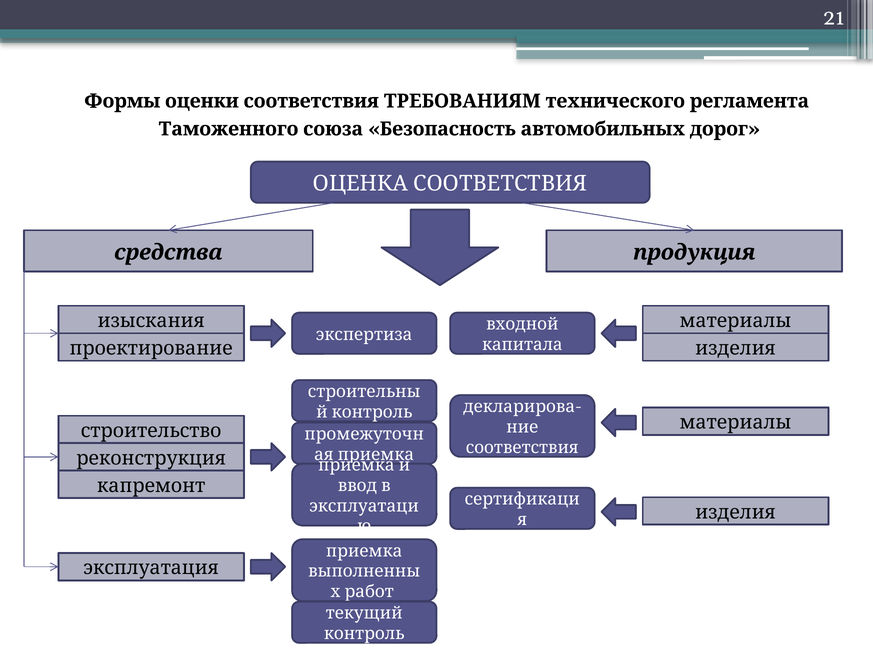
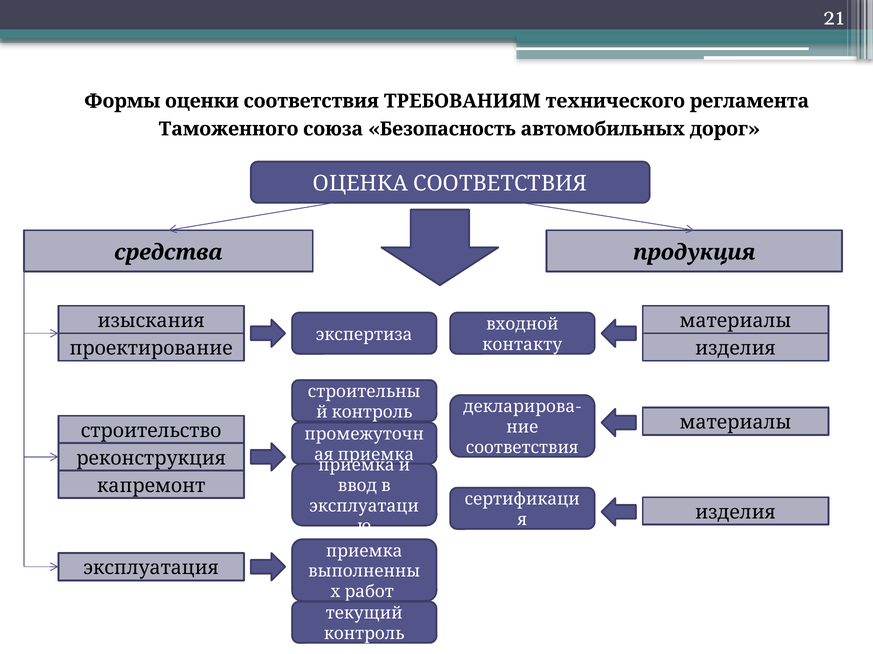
капитала: капитала -> контакту
